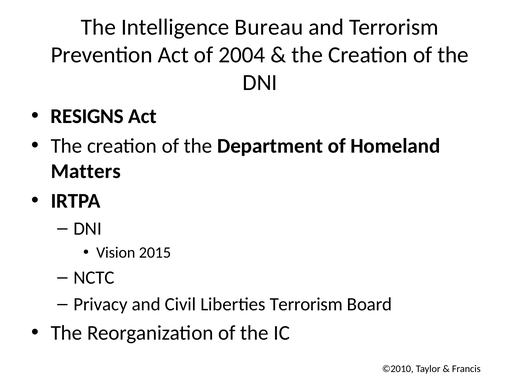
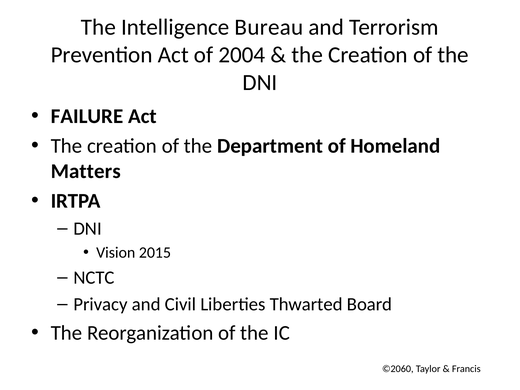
RESIGNS: RESIGNS -> FAILURE
Liberties Terrorism: Terrorism -> Thwarted
©2010: ©2010 -> ©2060
